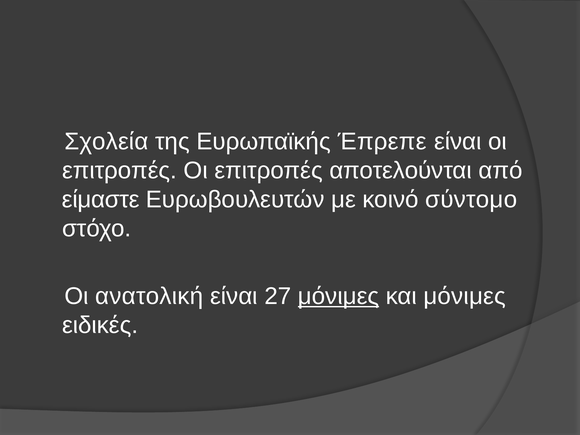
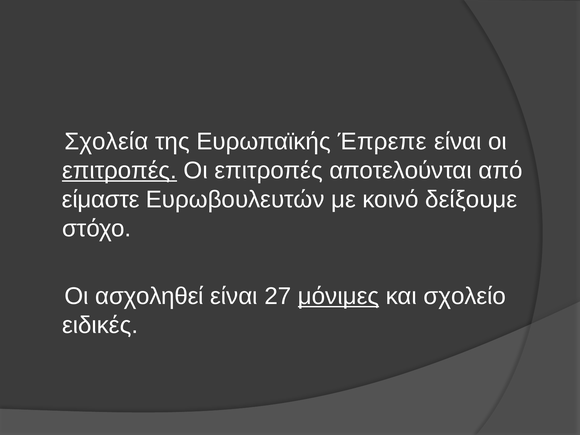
επιτροπές at (119, 171) underline: none -> present
σύντομο: σύντομο -> δείξουμε
ανατολική: ανατολική -> ασχοληθεί
και μόνιμες: μόνιμες -> σχολείο
